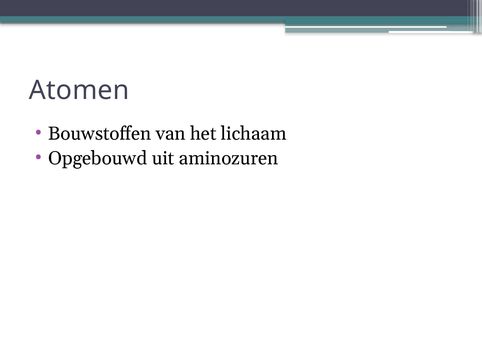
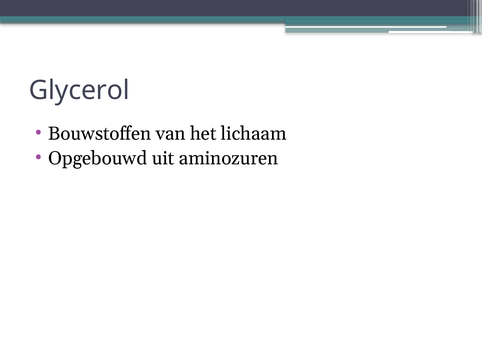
Atomen: Atomen -> Glycerol
